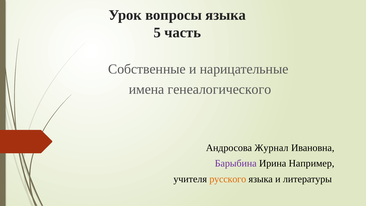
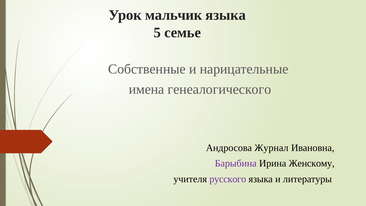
вопросы: вопросы -> мальчик
часть: часть -> семье
Например: Например -> Женскому
русского colour: orange -> purple
